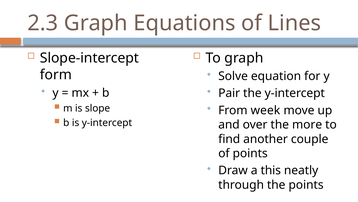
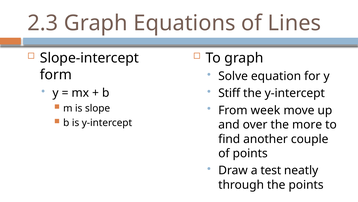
Pair: Pair -> Stiff
this: this -> test
